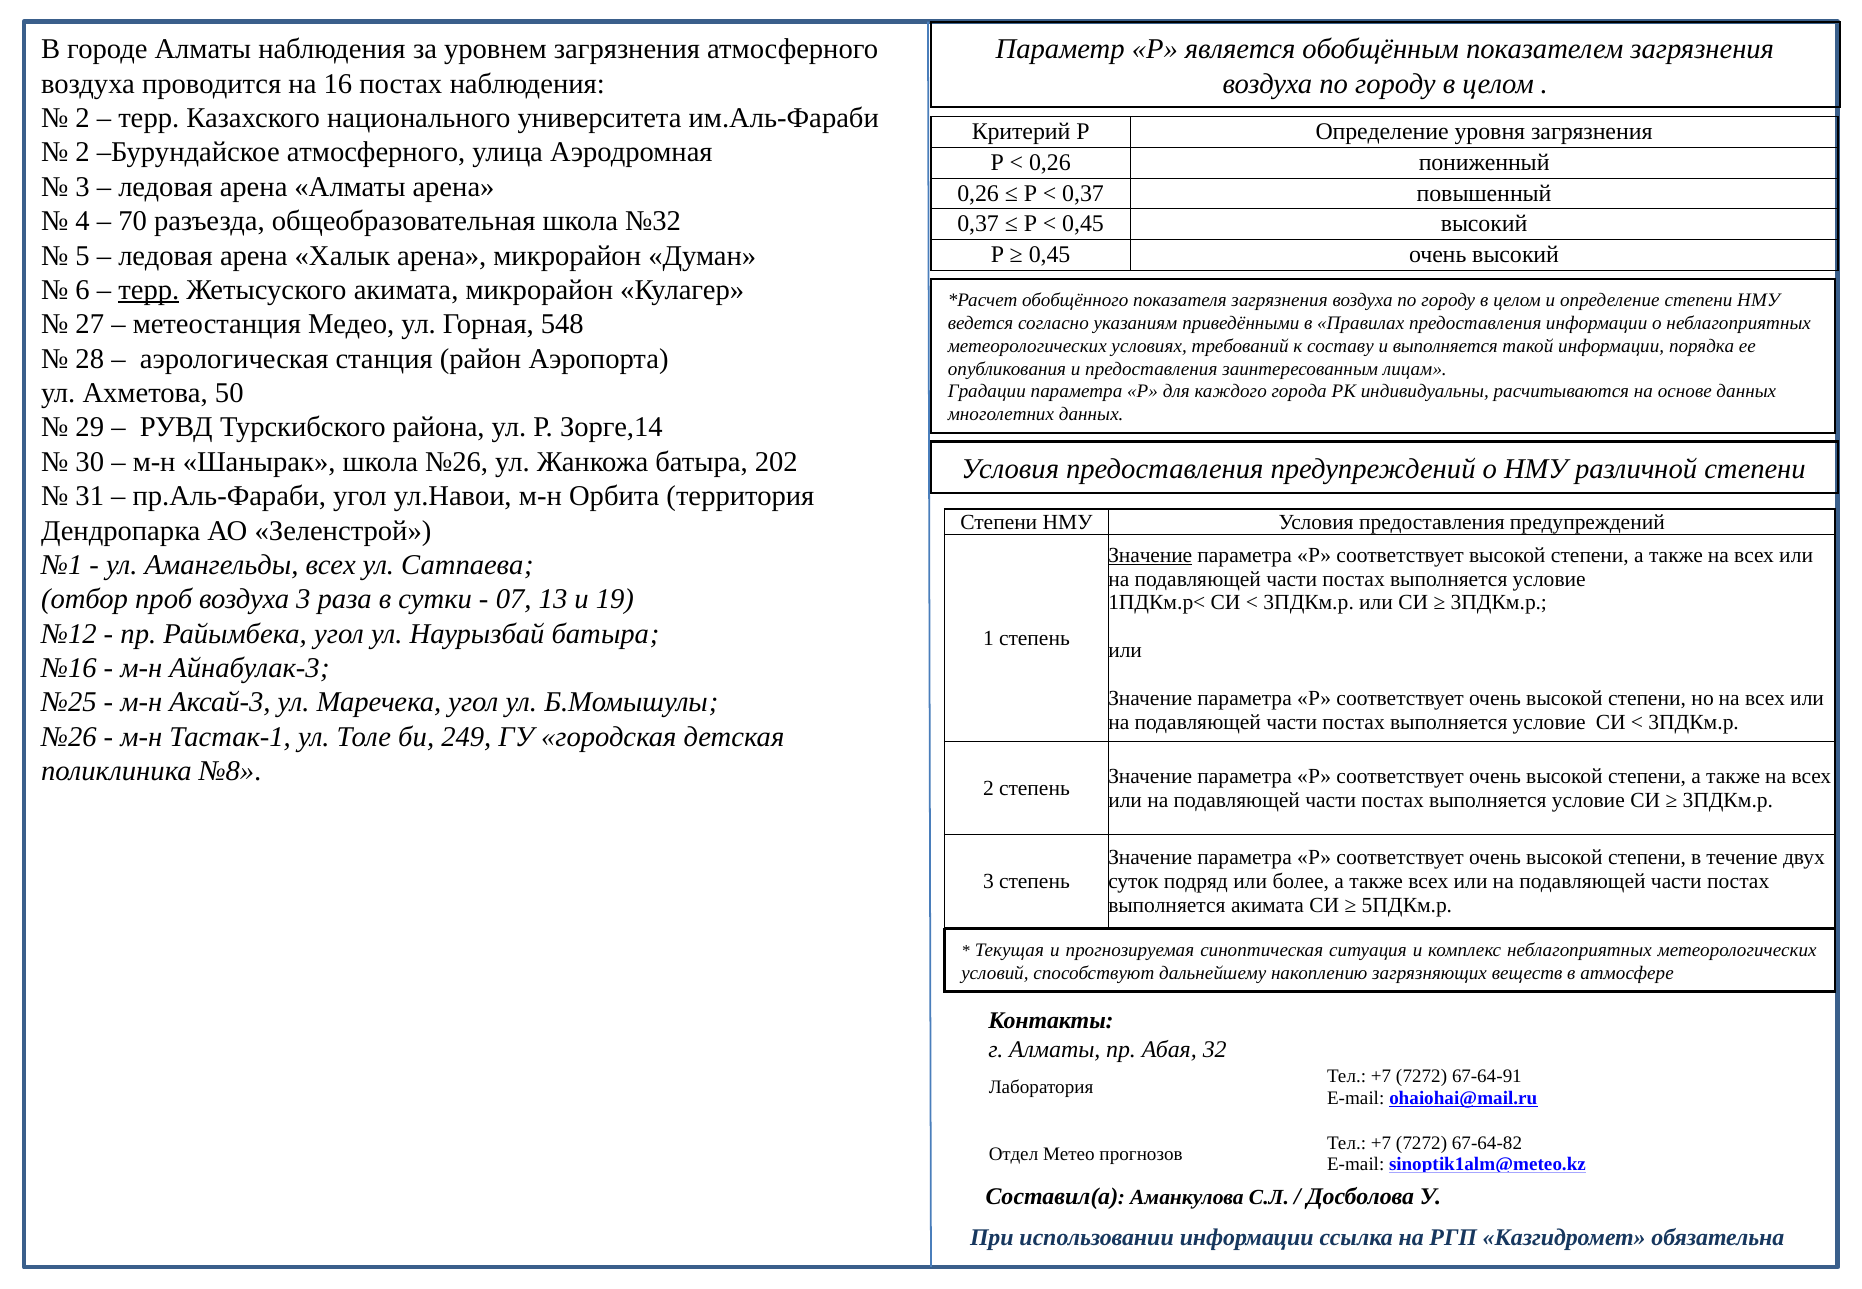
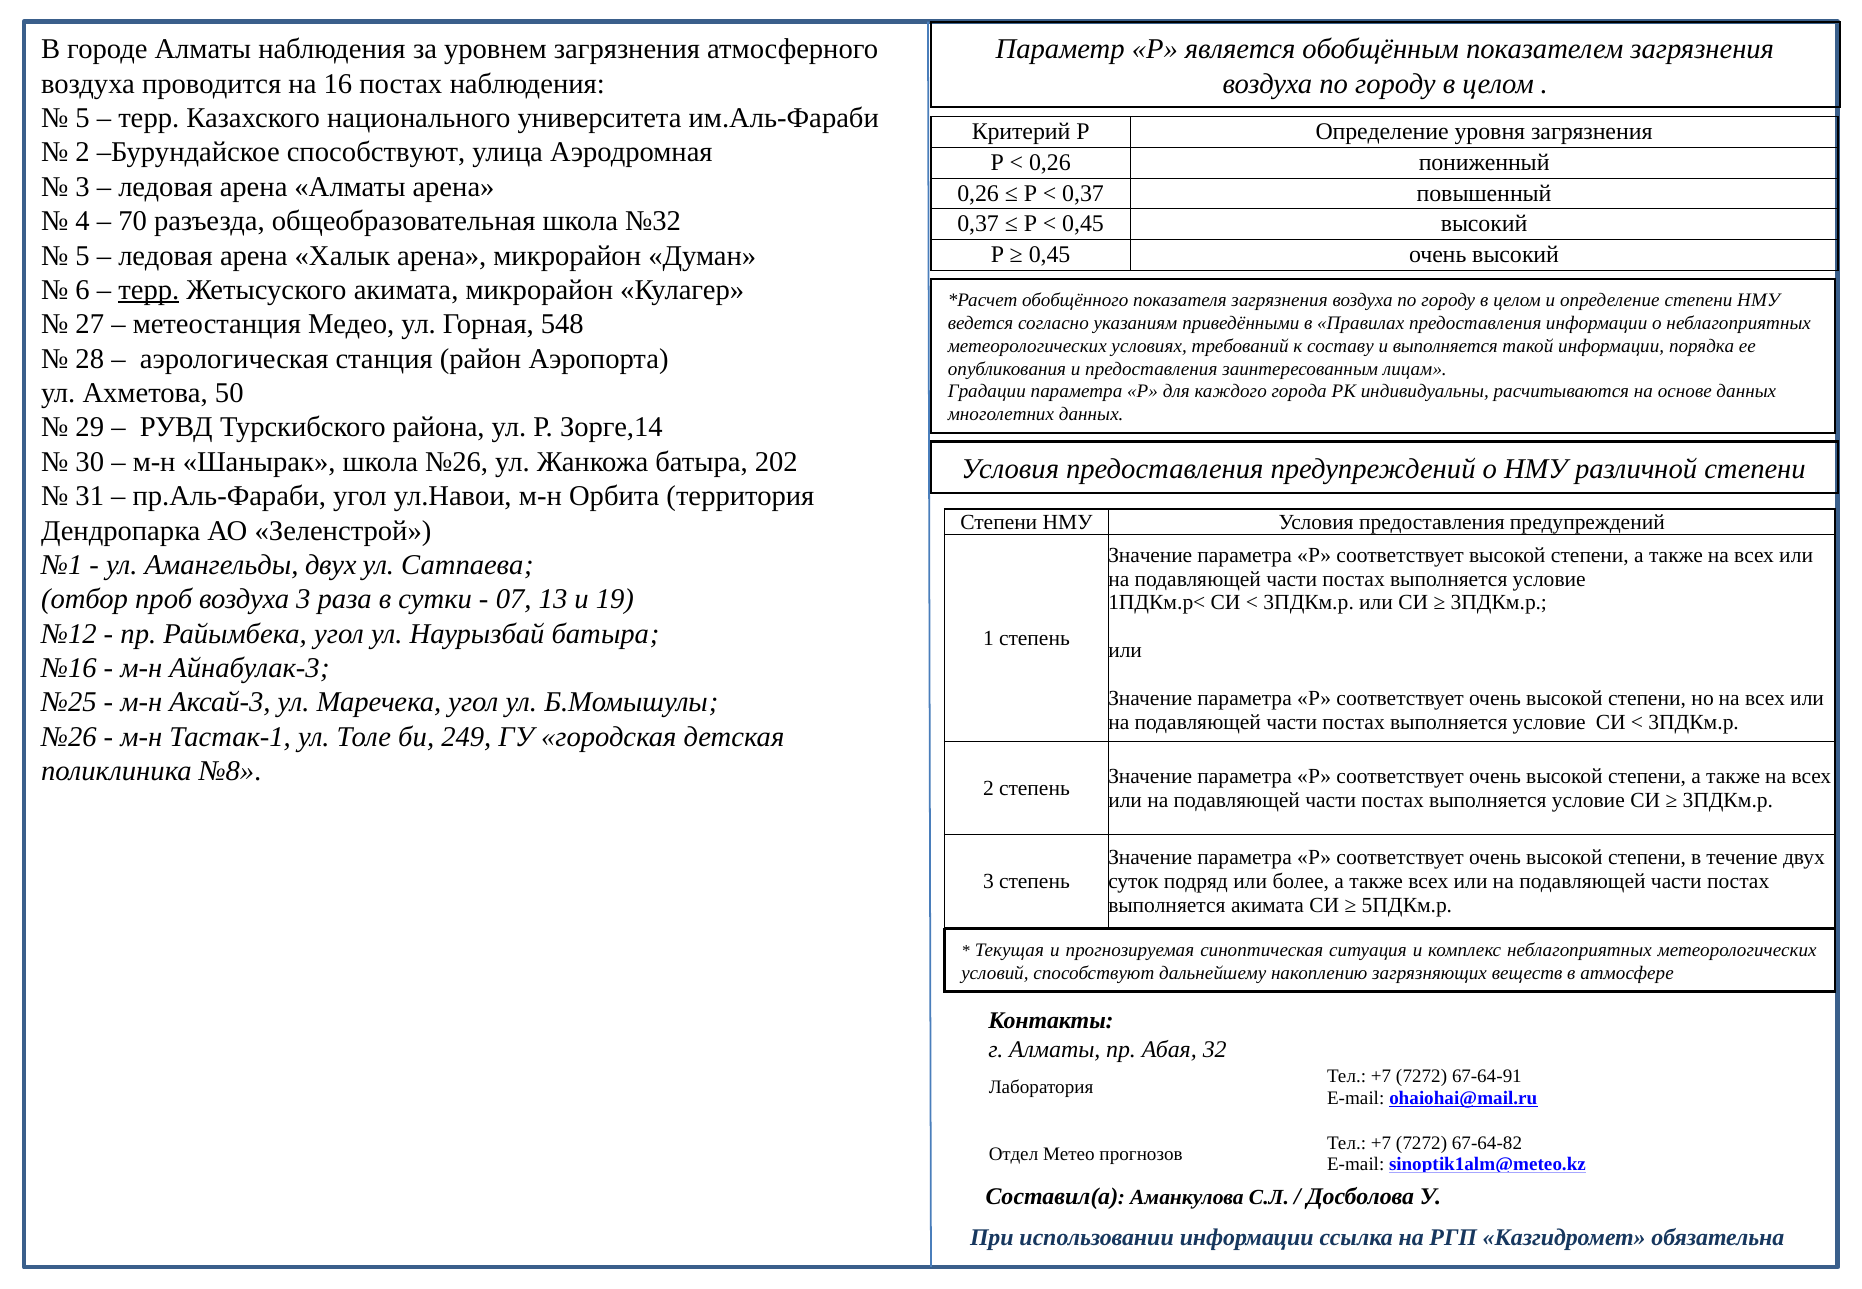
2 at (83, 118): 2 -> 5
Бурундайское атмосферного: атмосферного -> способствуют
Значение at (1150, 555) underline: present -> none
Амангельды всех: всех -> двух
